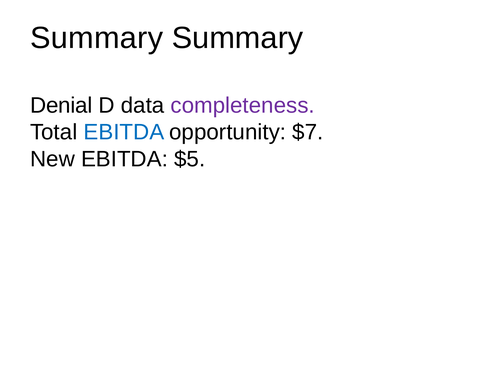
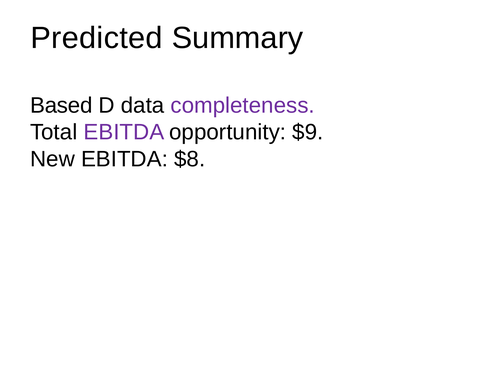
Summary at (97, 38): Summary -> Predicted
Denial: Denial -> Based
EBITDA at (124, 132) colour: blue -> purple
$7: $7 -> $9
$5: $5 -> $8
